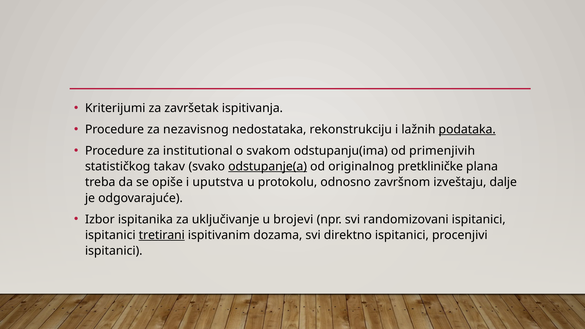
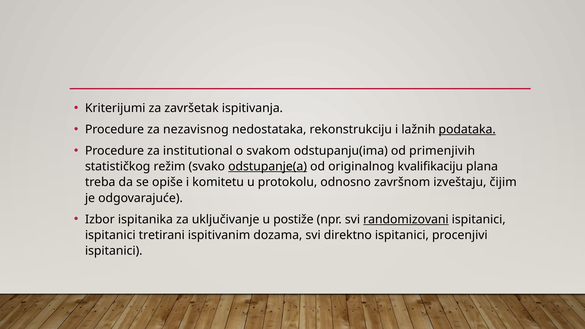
takav: takav -> režim
pretkliničke: pretkliničke -> kvalifikaciju
uputstva: uputstva -> komitetu
dalje: dalje -> čijim
brojevi: brojevi -> postiže
randomizovani underline: none -> present
tretirani underline: present -> none
